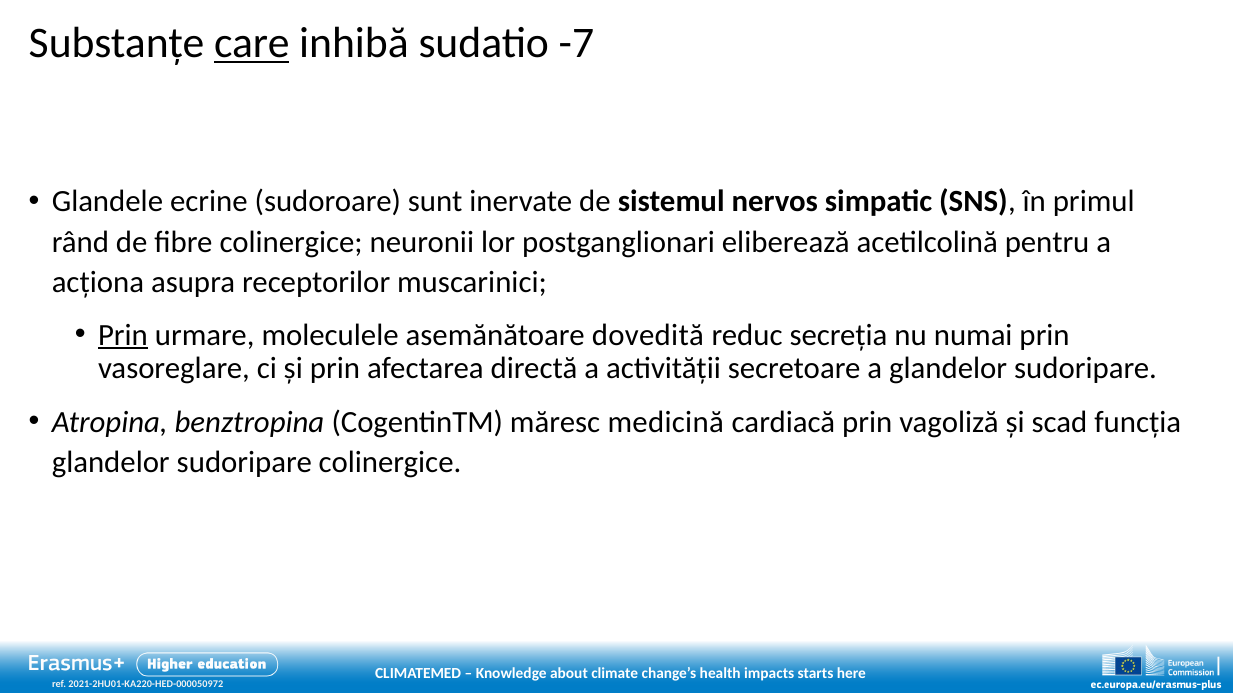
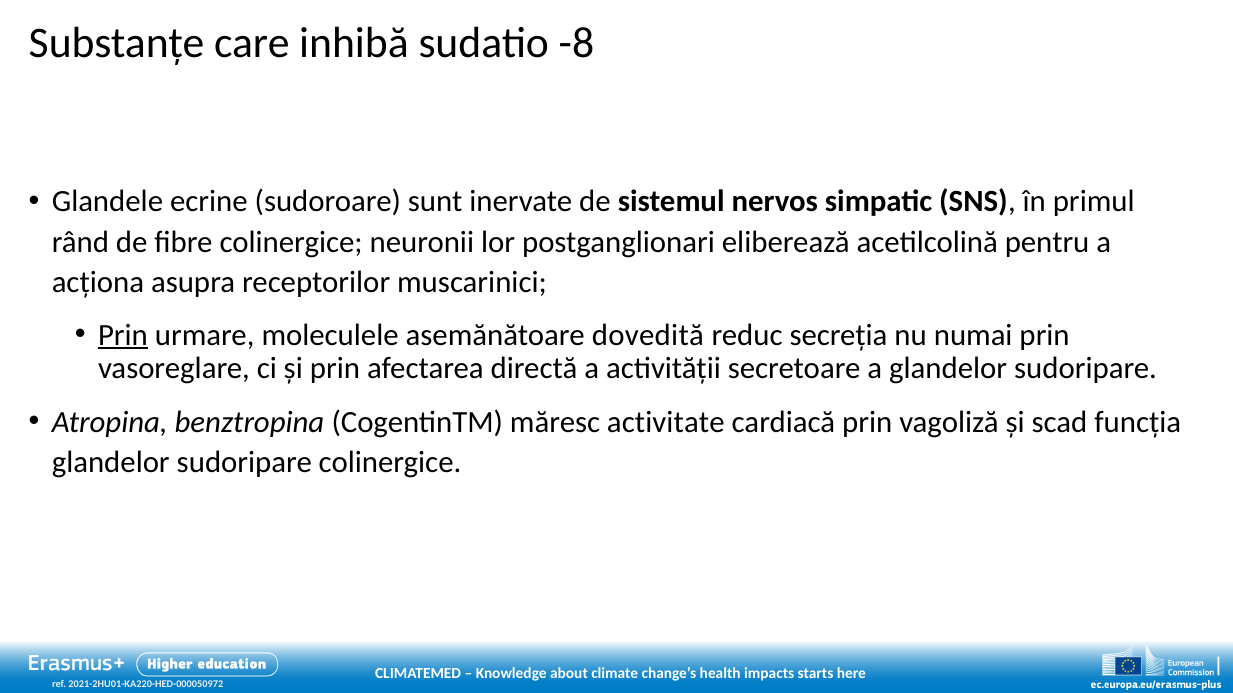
care underline: present -> none
-7: -7 -> -8
medicină: medicină -> activitate
